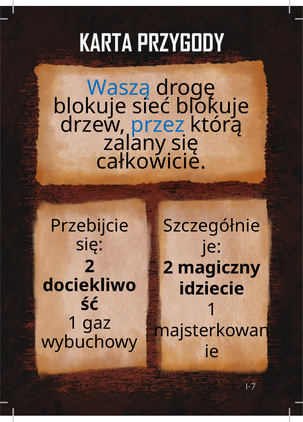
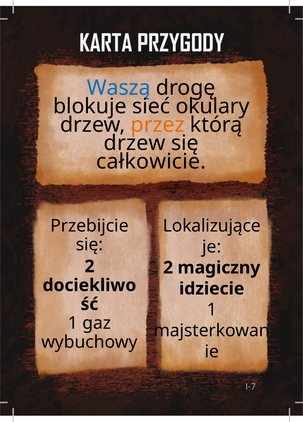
sieć blokuje: blokuje -> okulary
przez colour: blue -> orange
zalany at (135, 143): zalany -> drzew
Szczegółnie: Szczegółnie -> Lokalizujące
